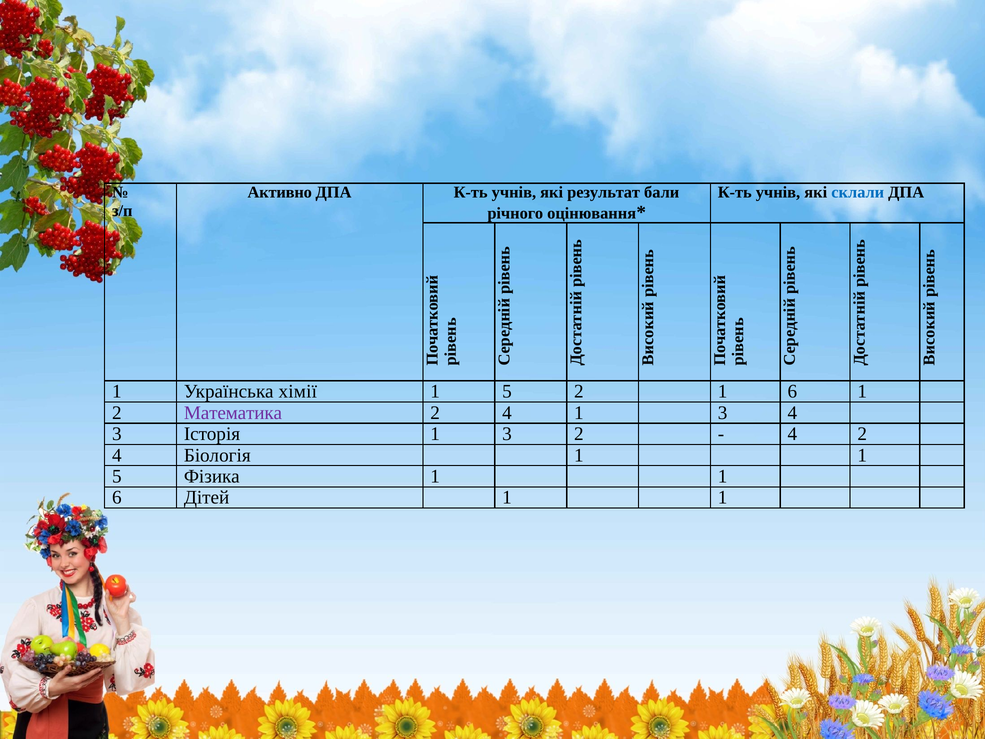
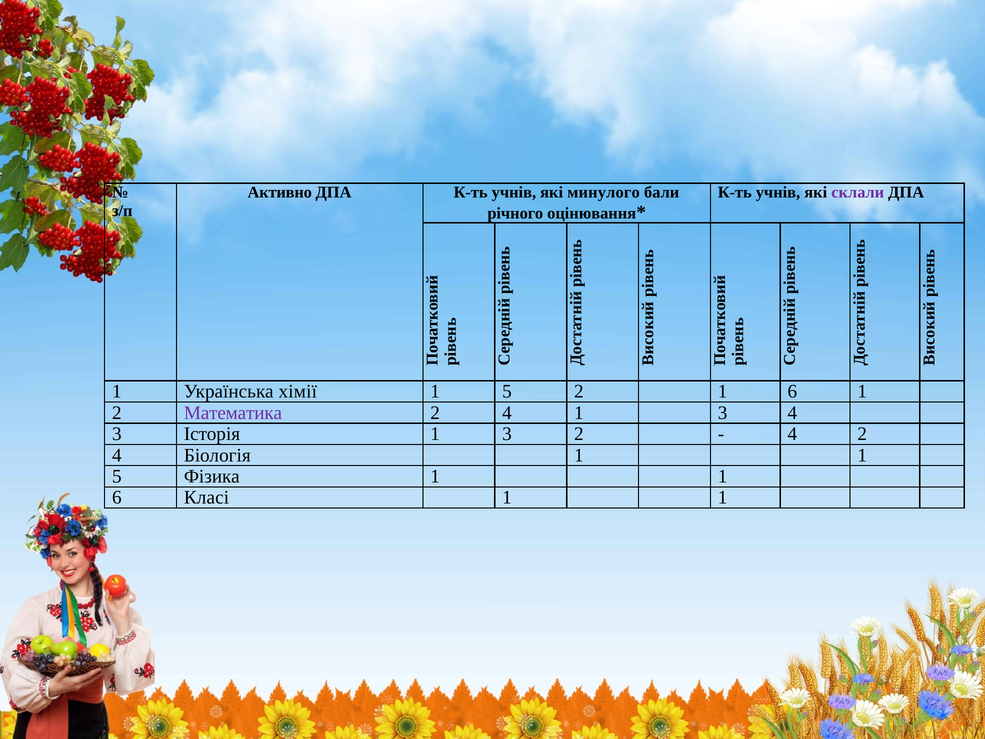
результат: результат -> минулого
склали colour: blue -> purple
Дітей: Дітей -> Класі
